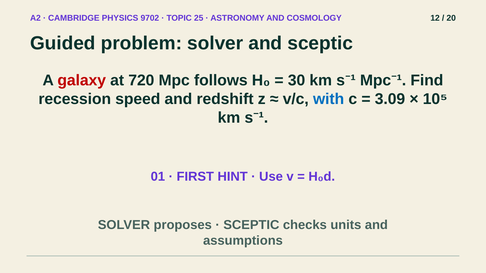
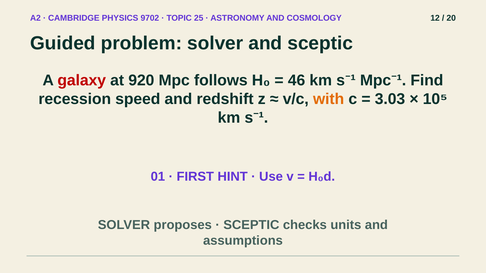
720: 720 -> 920
30: 30 -> 46
with colour: blue -> orange
3.09: 3.09 -> 3.03
